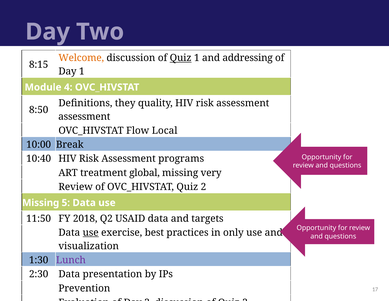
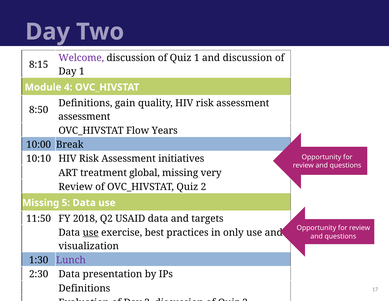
Welcome colour: orange -> purple
Quiz at (181, 58) underline: present -> none
and addressing: addressing -> discussion
they: they -> gain
Local: Local -> Years
10:40: 10:40 -> 10:10
programs: programs -> initiatives
Prevention at (84, 288): Prevention -> Definitions
